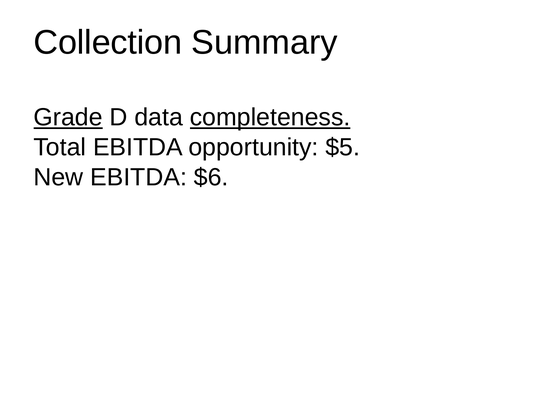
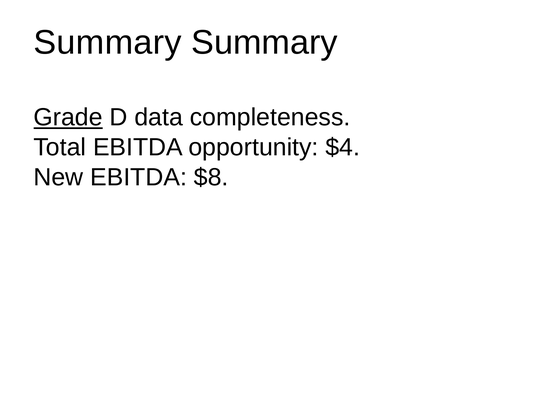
Collection at (108, 43): Collection -> Summary
completeness underline: present -> none
$5: $5 -> $4
$6: $6 -> $8
